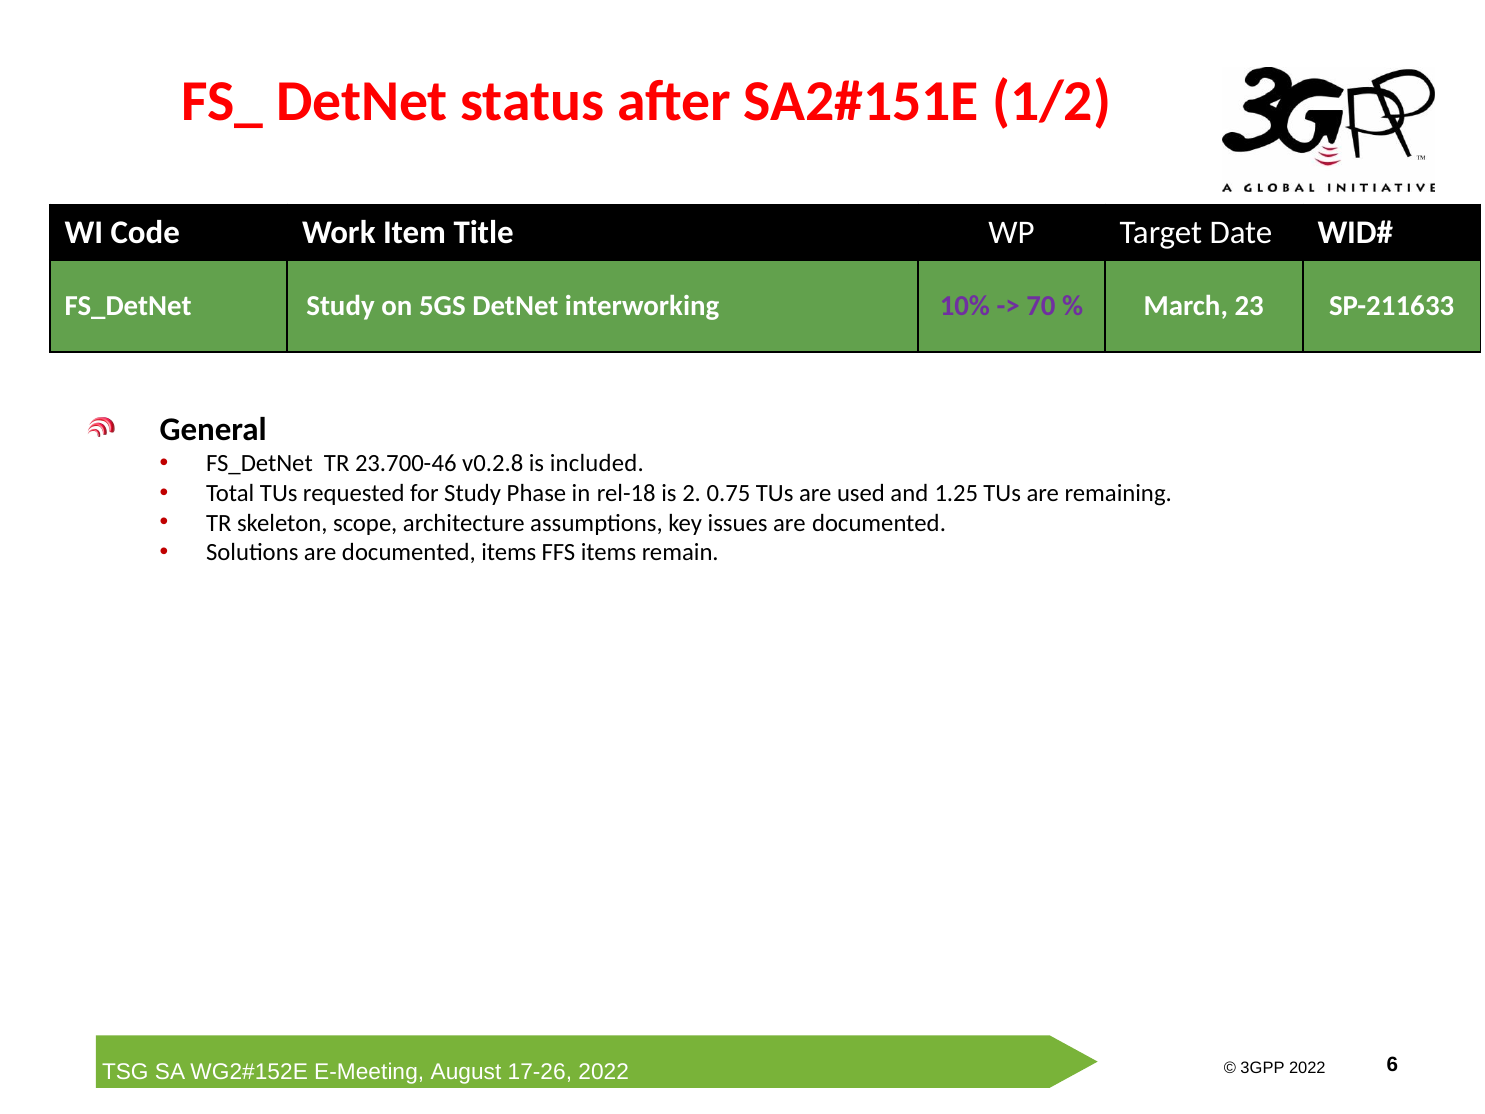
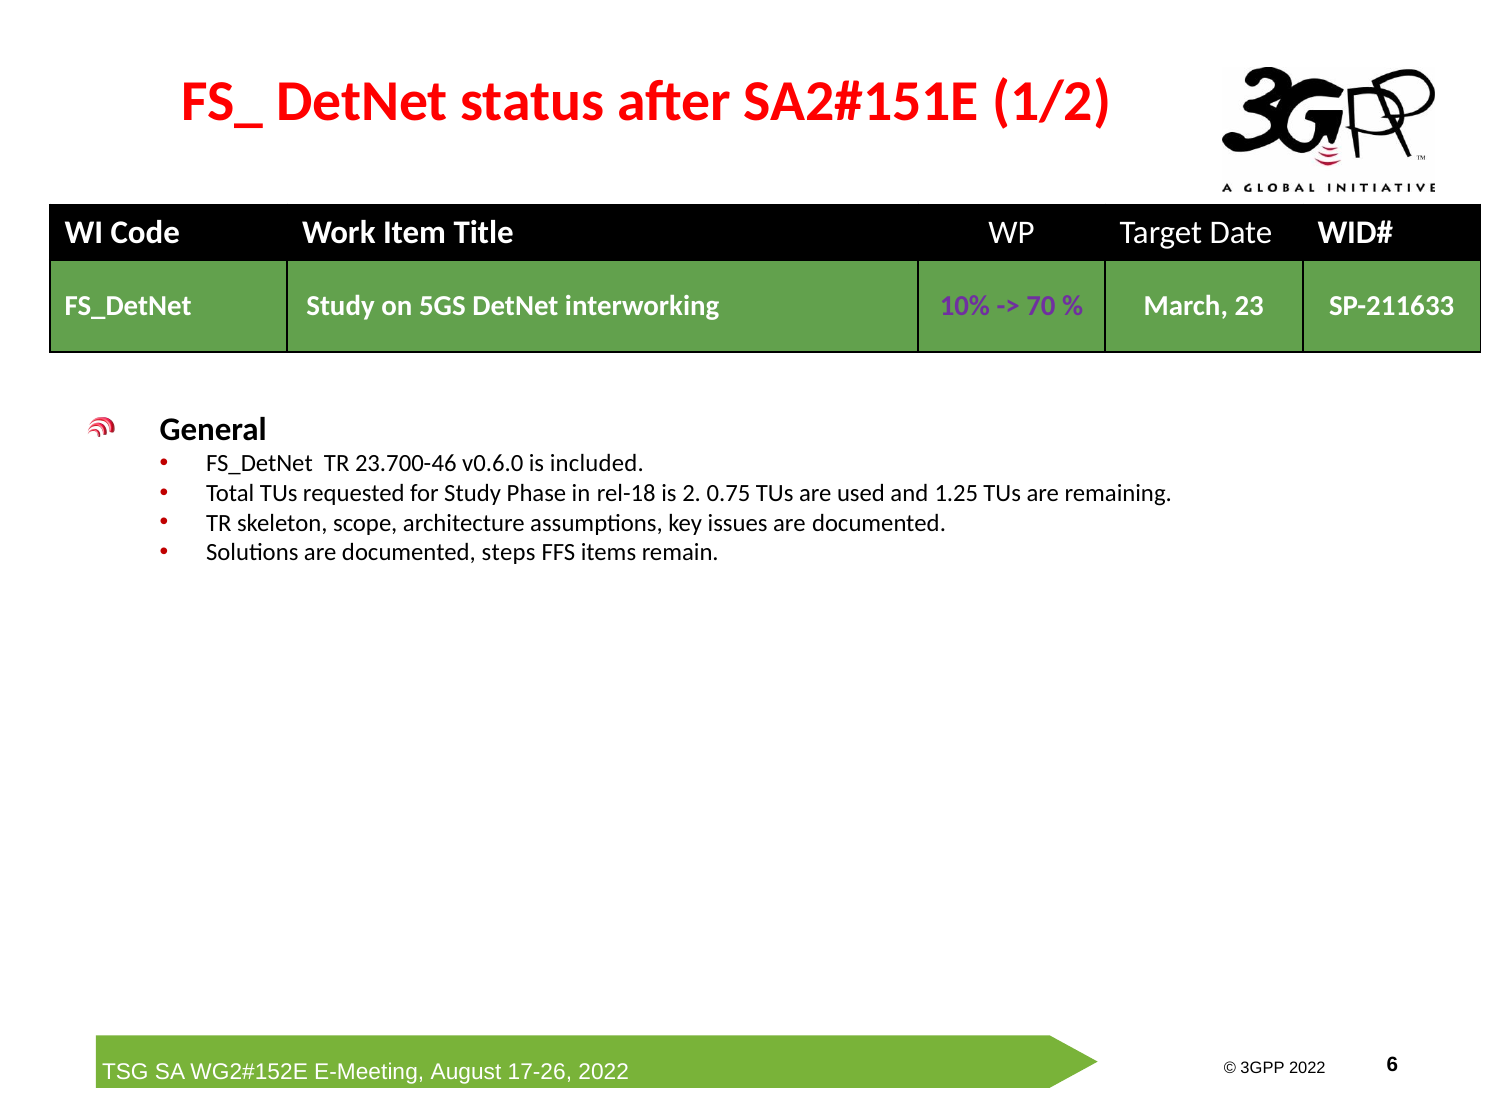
v0.2.8: v0.2.8 -> v0.6.0
documented items: items -> steps
